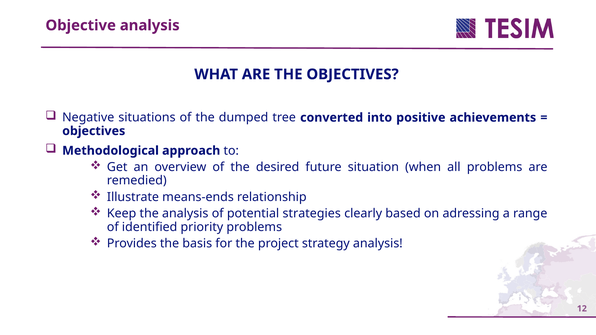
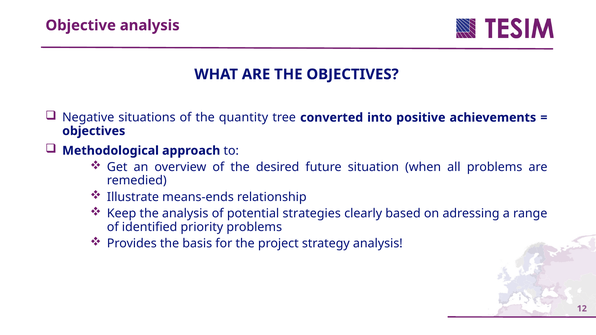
dumped: dumped -> quantity
